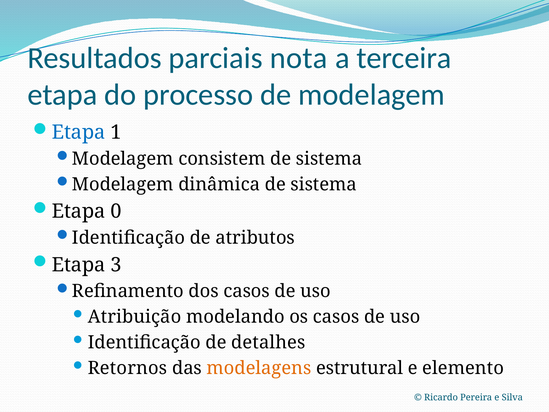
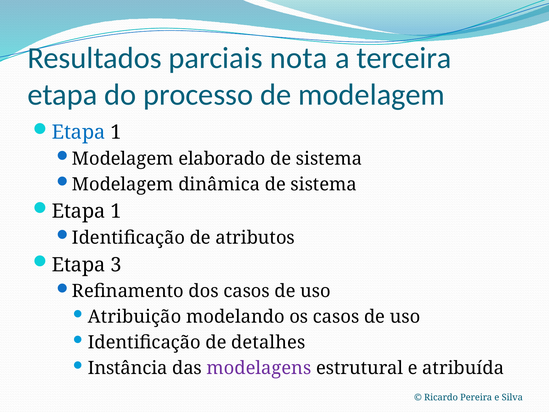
consistem: consistem -> elaborado
0 at (116, 211): 0 -> 1
Retornos: Retornos -> Instância
modelagens colour: orange -> purple
elemento: elemento -> atribuída
